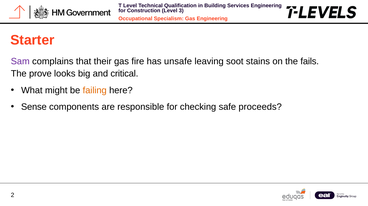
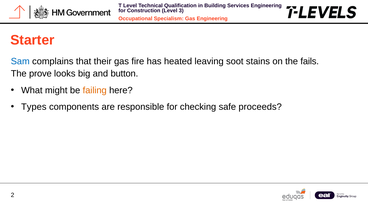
Sam colour: purple -> blue
unsafe: unsafe -> heated
critical: critical -> button
Sense: Sense -> Types
